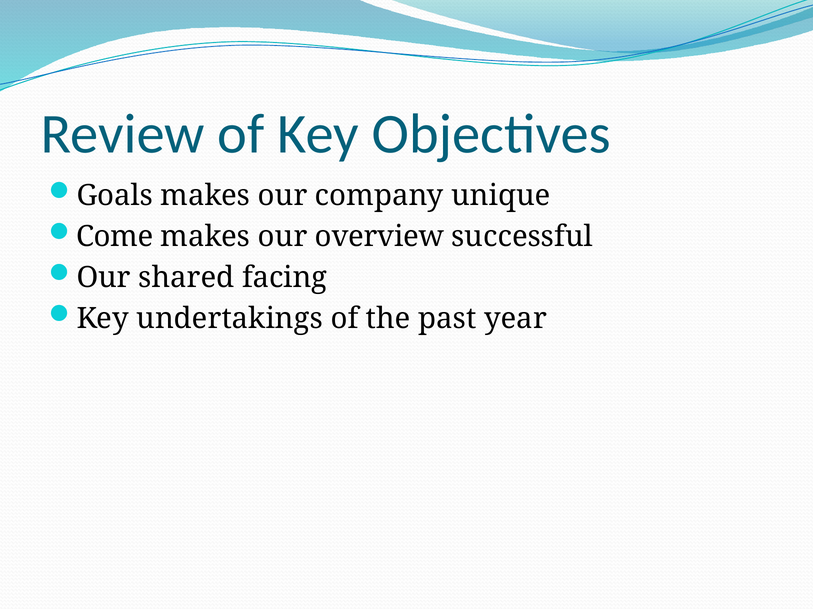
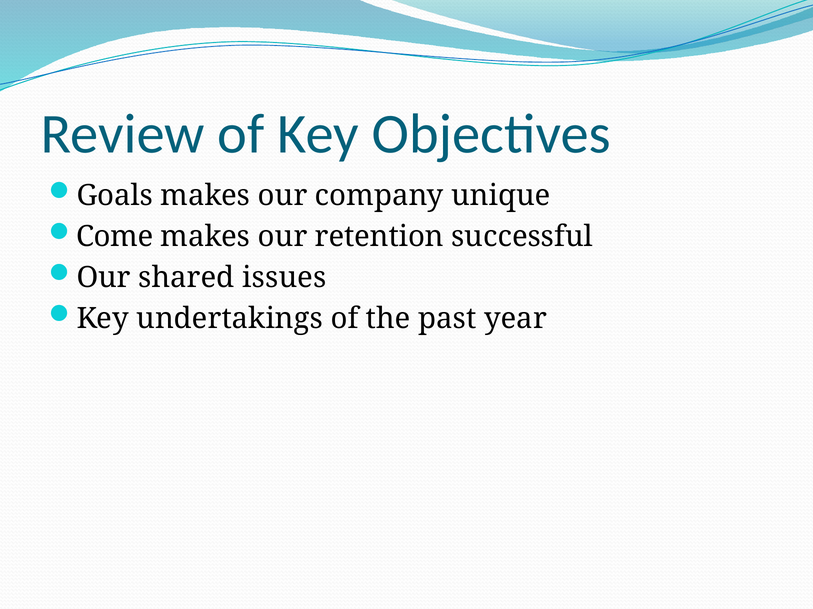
overview: overview -> retention
facing: facing -> issues
